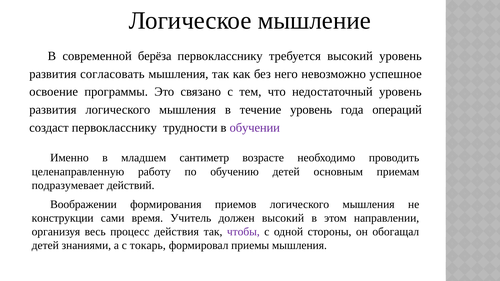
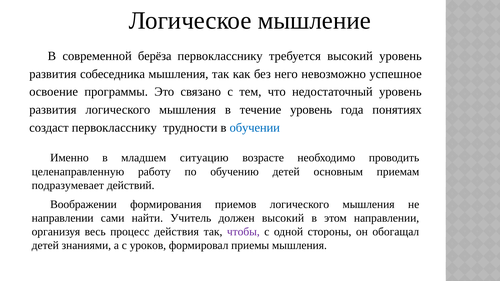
согласовать: согласовать -> собеседника
операций: операций -> понятиях
обучении colour: purple -> blue
сантиметр: сантиметр -> ситуацию
конструкции at (63, 218): конструкции -> направлении
время: время -> найти
токарь: токарь -> уроков
